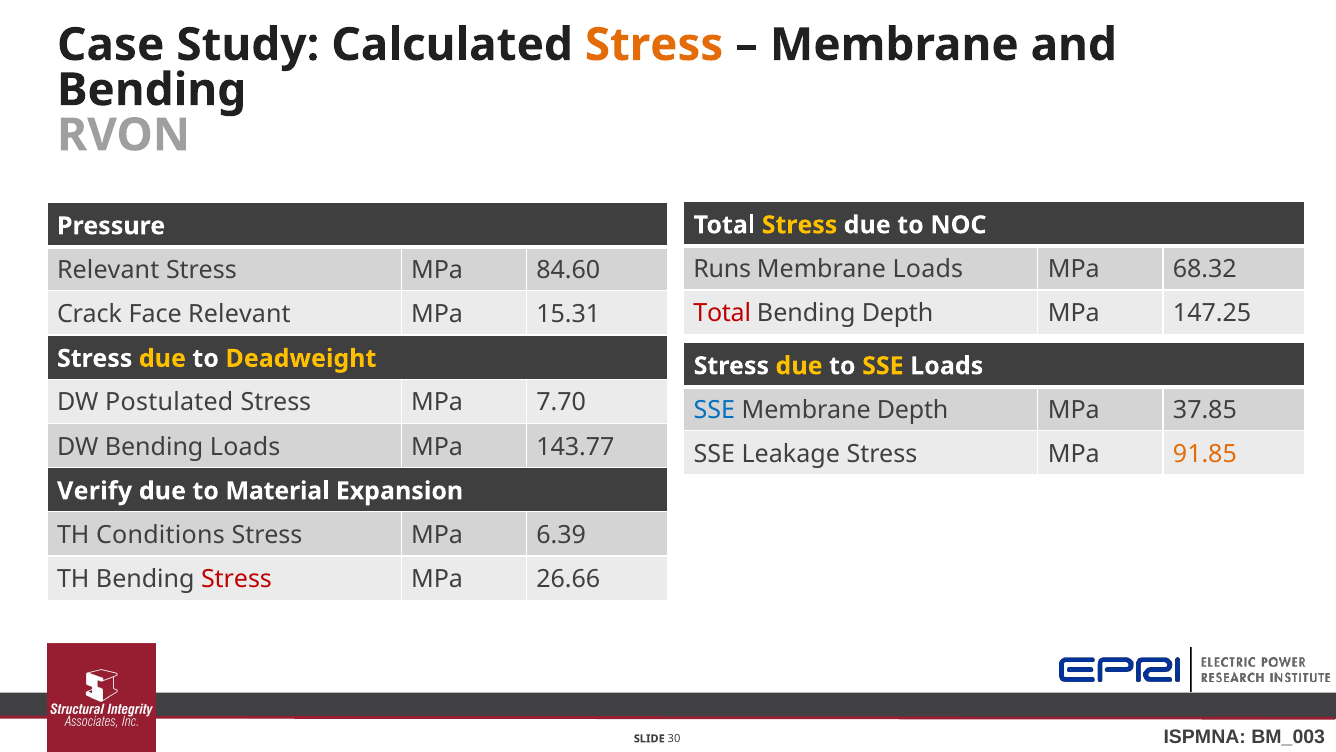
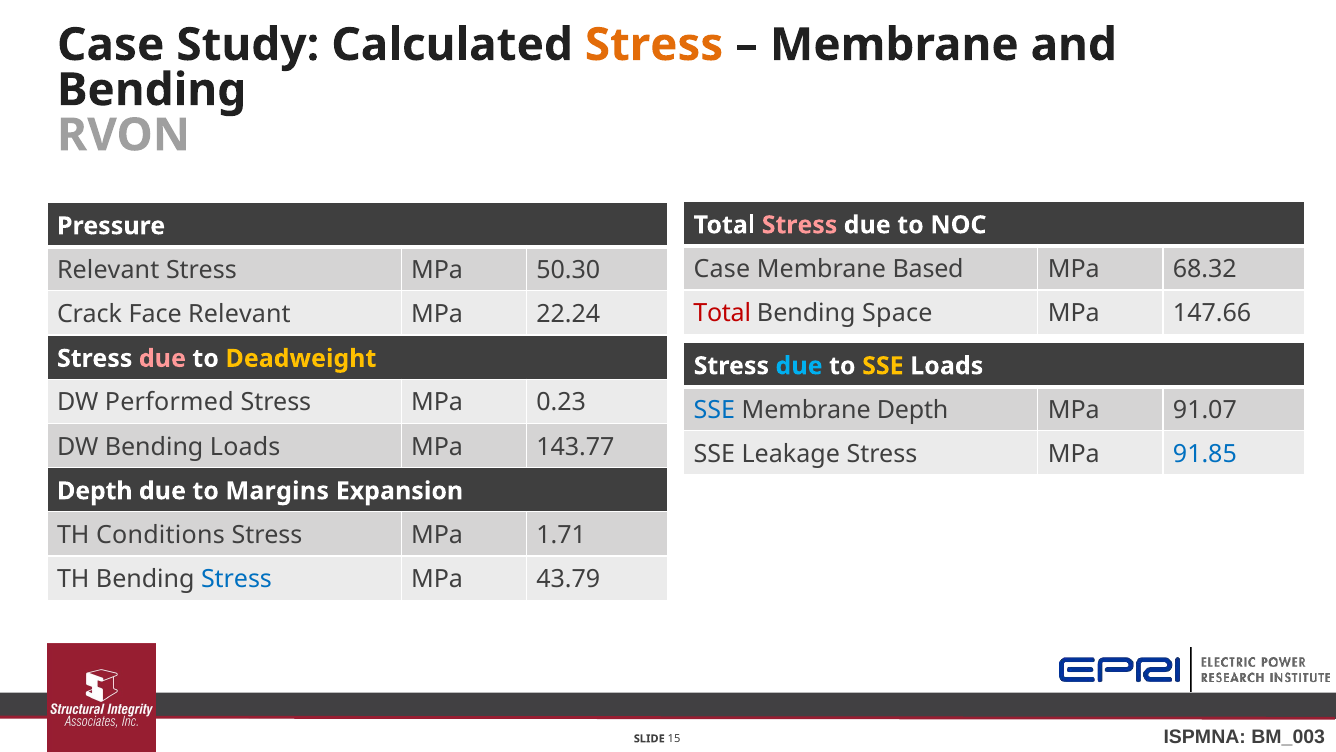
Stress at (800, 225) colour: yellow -> pink
Runs at (722, 269): Runs -> Case
Membrane Loads: Loads -> Based
84.60: 84.60 -> 50.30
Bending Depth: Depth -> Space
147.25: 147.25 -> 147.66
15.31: 15.31 -> 22.24
due at (162, 358) colour: yellow -> pink
due at (799, 366) colour: yellow -> light blue
Postulated: Postulated -> Performed
7.70: 7.70 -> 0.23
37.85: 37.85 -> 91.07
91.85 colour: orange -> blue
Verify at (95, 491): Verify -> Depth
Material: Material -> Margins
6.39: 6.39 -> 1.71
Stress at (237, 579) colour: red -> blue
26.66: 26.66 -> 43.79
30: 30 -> 15
